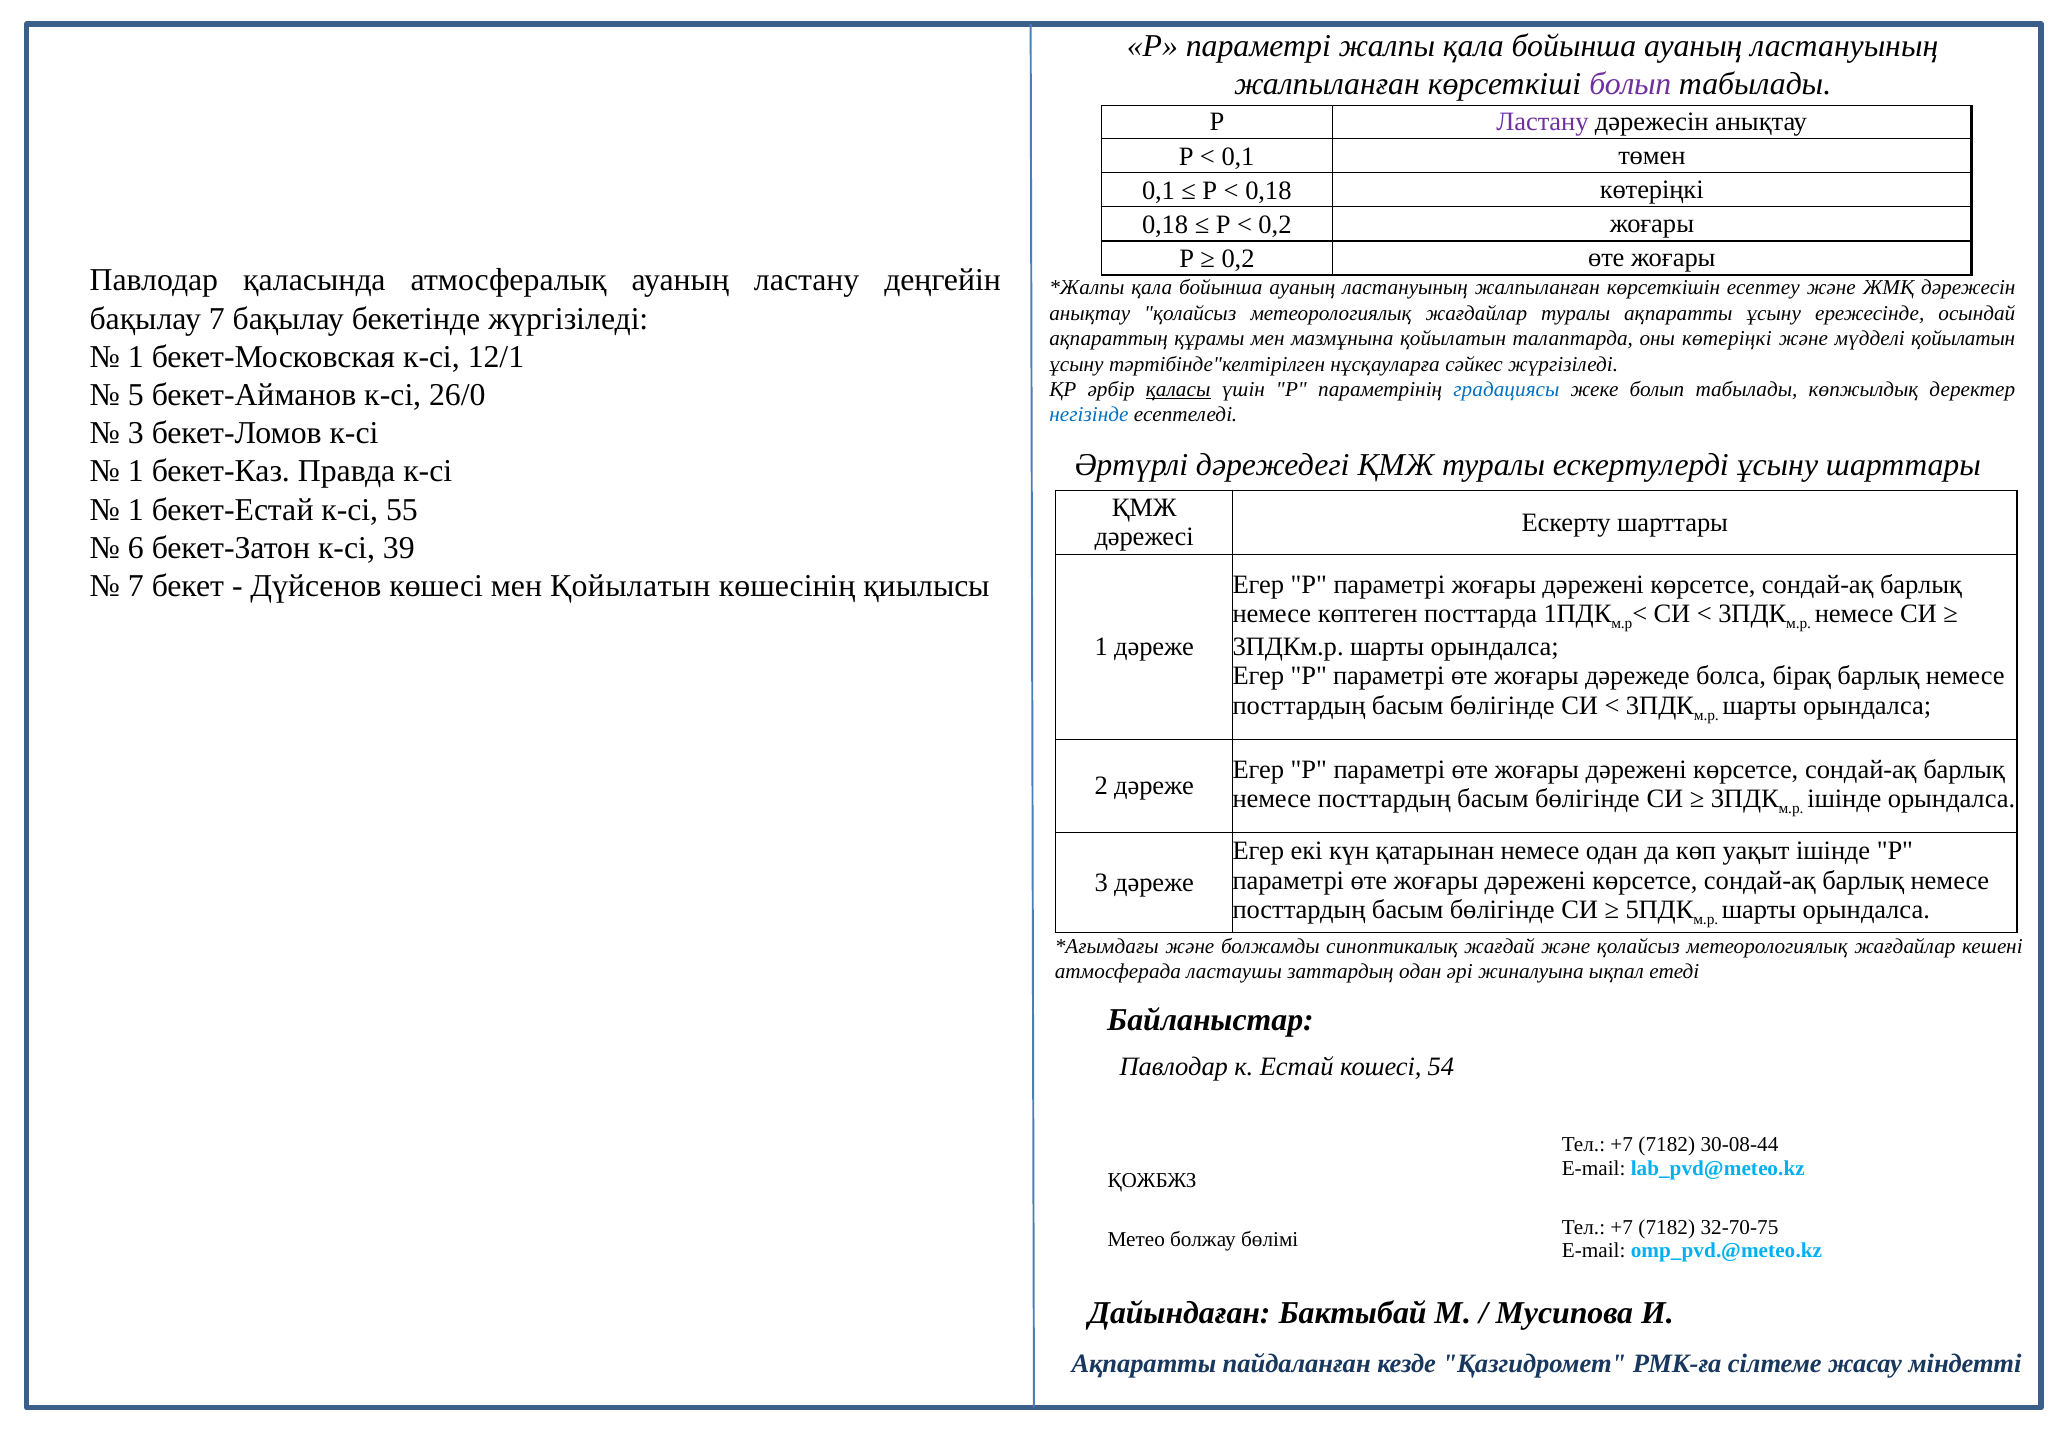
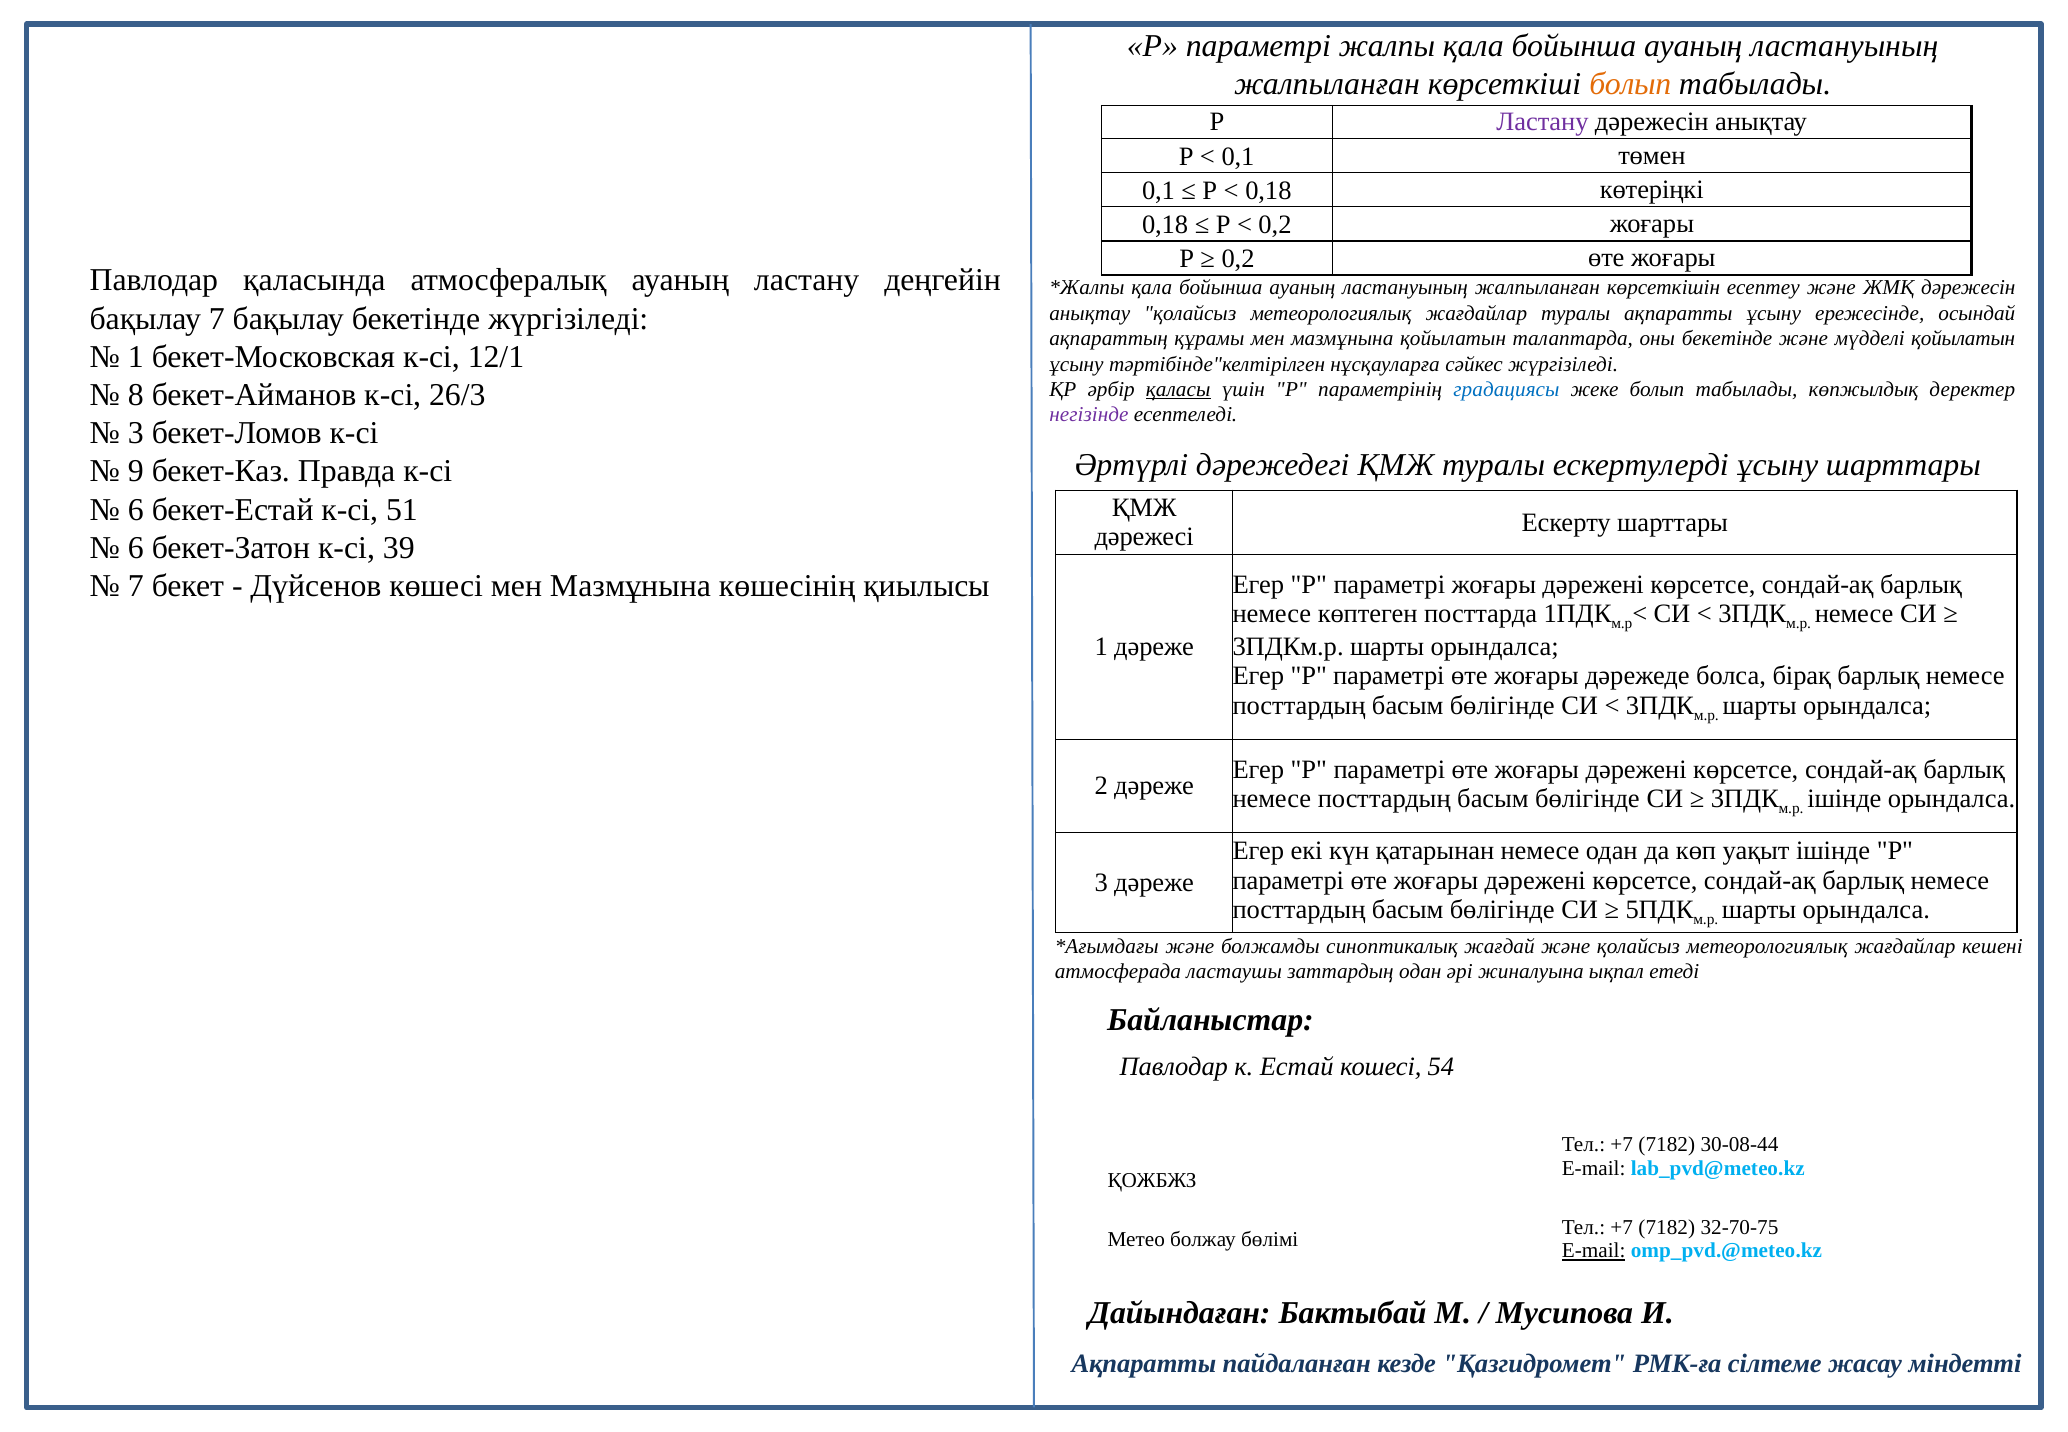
болып at (1630, 84) colour: purple -> orange
оны көтеріңкі: көтеріңкі -> бекетінде
5: 5 -> 8
26/0: 26/0 -> 26/3
негізінде colour: blue -> purple
1 at (136, 471): 1 -> 9
1 at (136, 509): 1 -> 6
55: 55 -> 51
көшесі мен Қойылатын: Қойылатын -> Мазмұнына
E-mail at (1594, 1251) underline: none -> present
